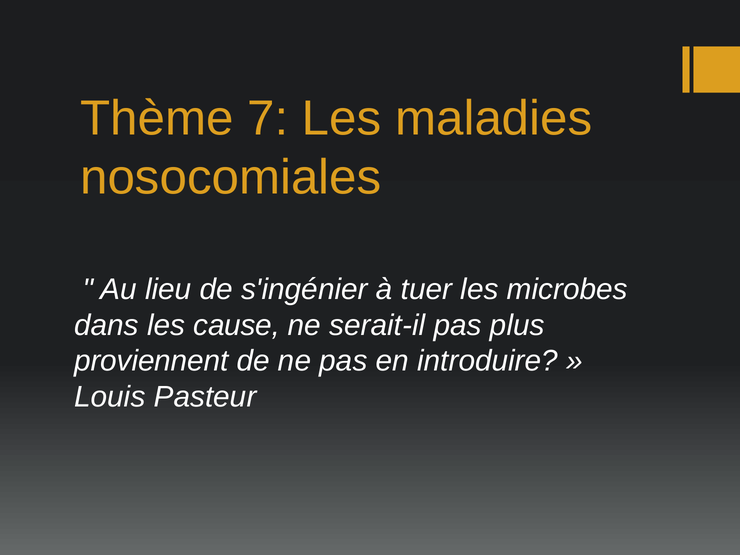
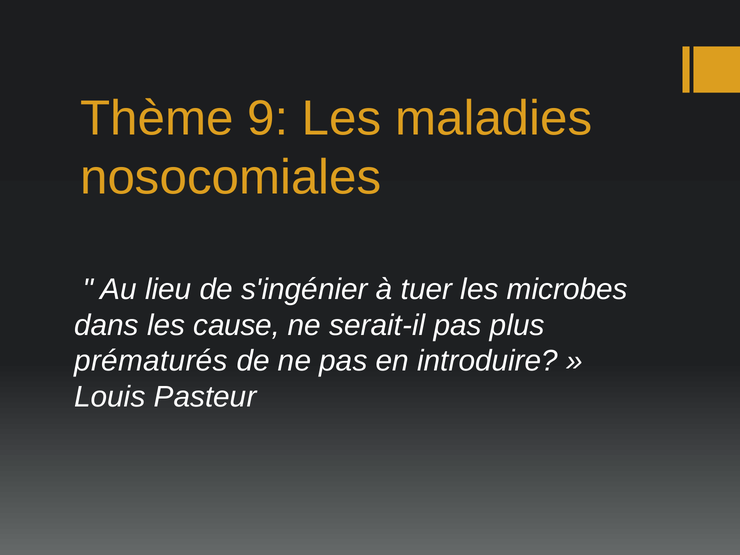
7: 7 -> 9
proviennent: proviennent -> prématurés
